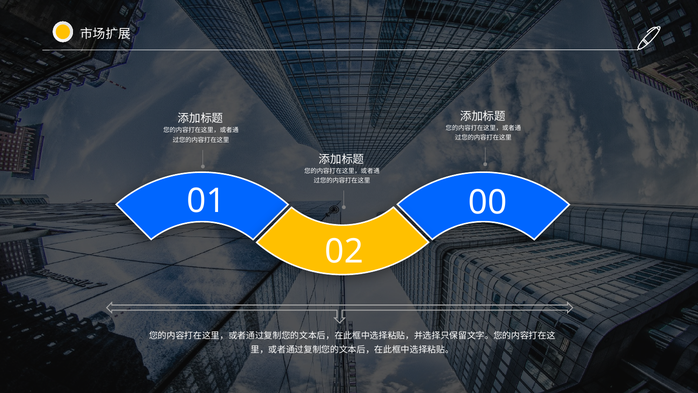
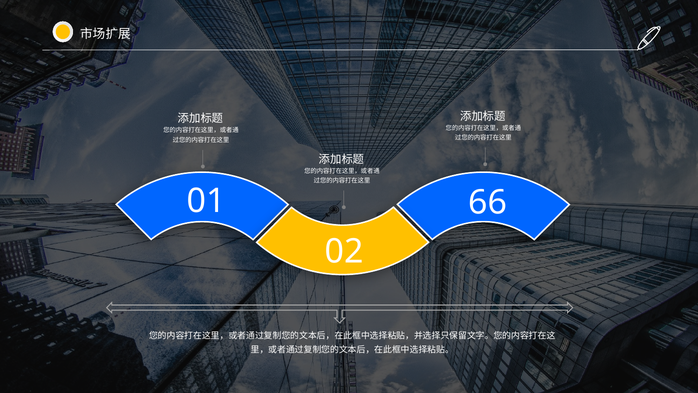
00: 00 -> 66
